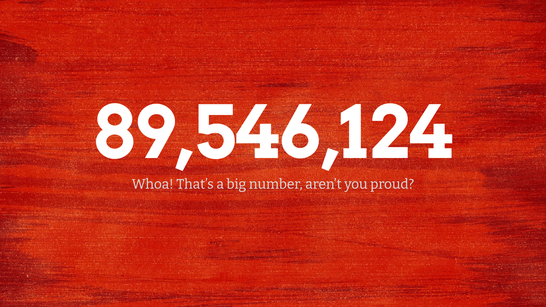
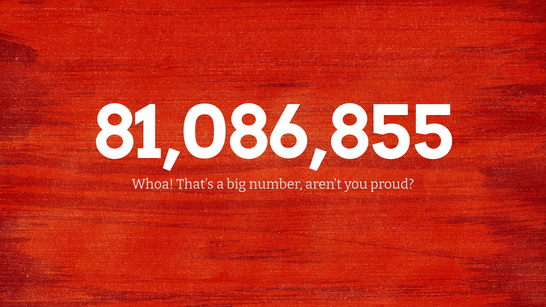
89,546,124: 89,546,124 -> 81,086,855
